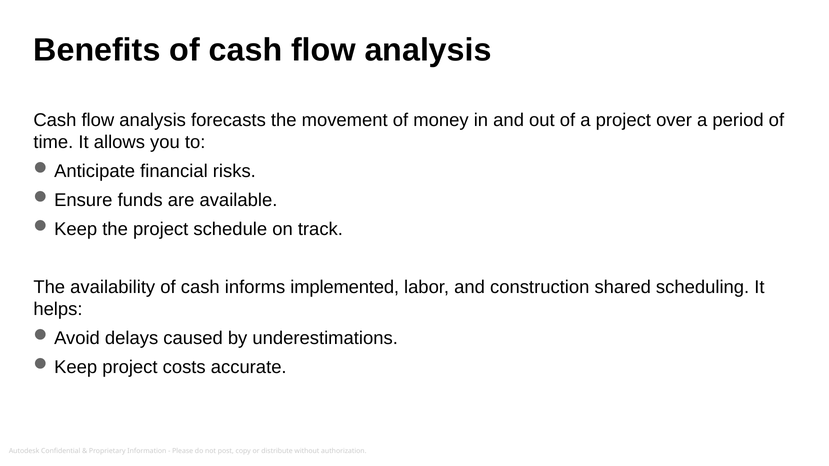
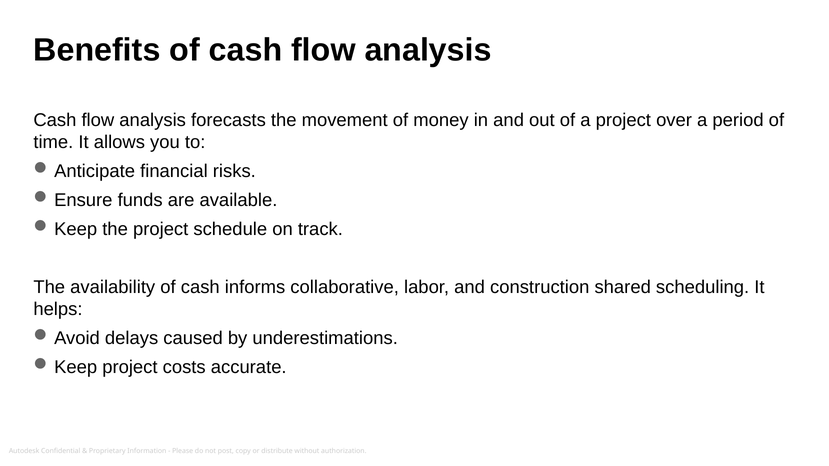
implemented: implemented -> collaborative
